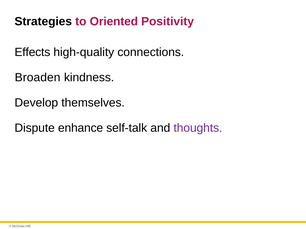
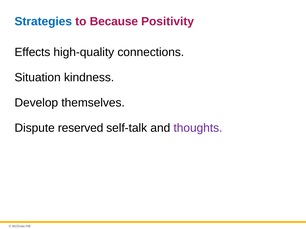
Strategies colour: black -> blue
Oriented: Oriented -> Because
Broaden: Broaden -> Situation
enhance: enhance -> reserved
